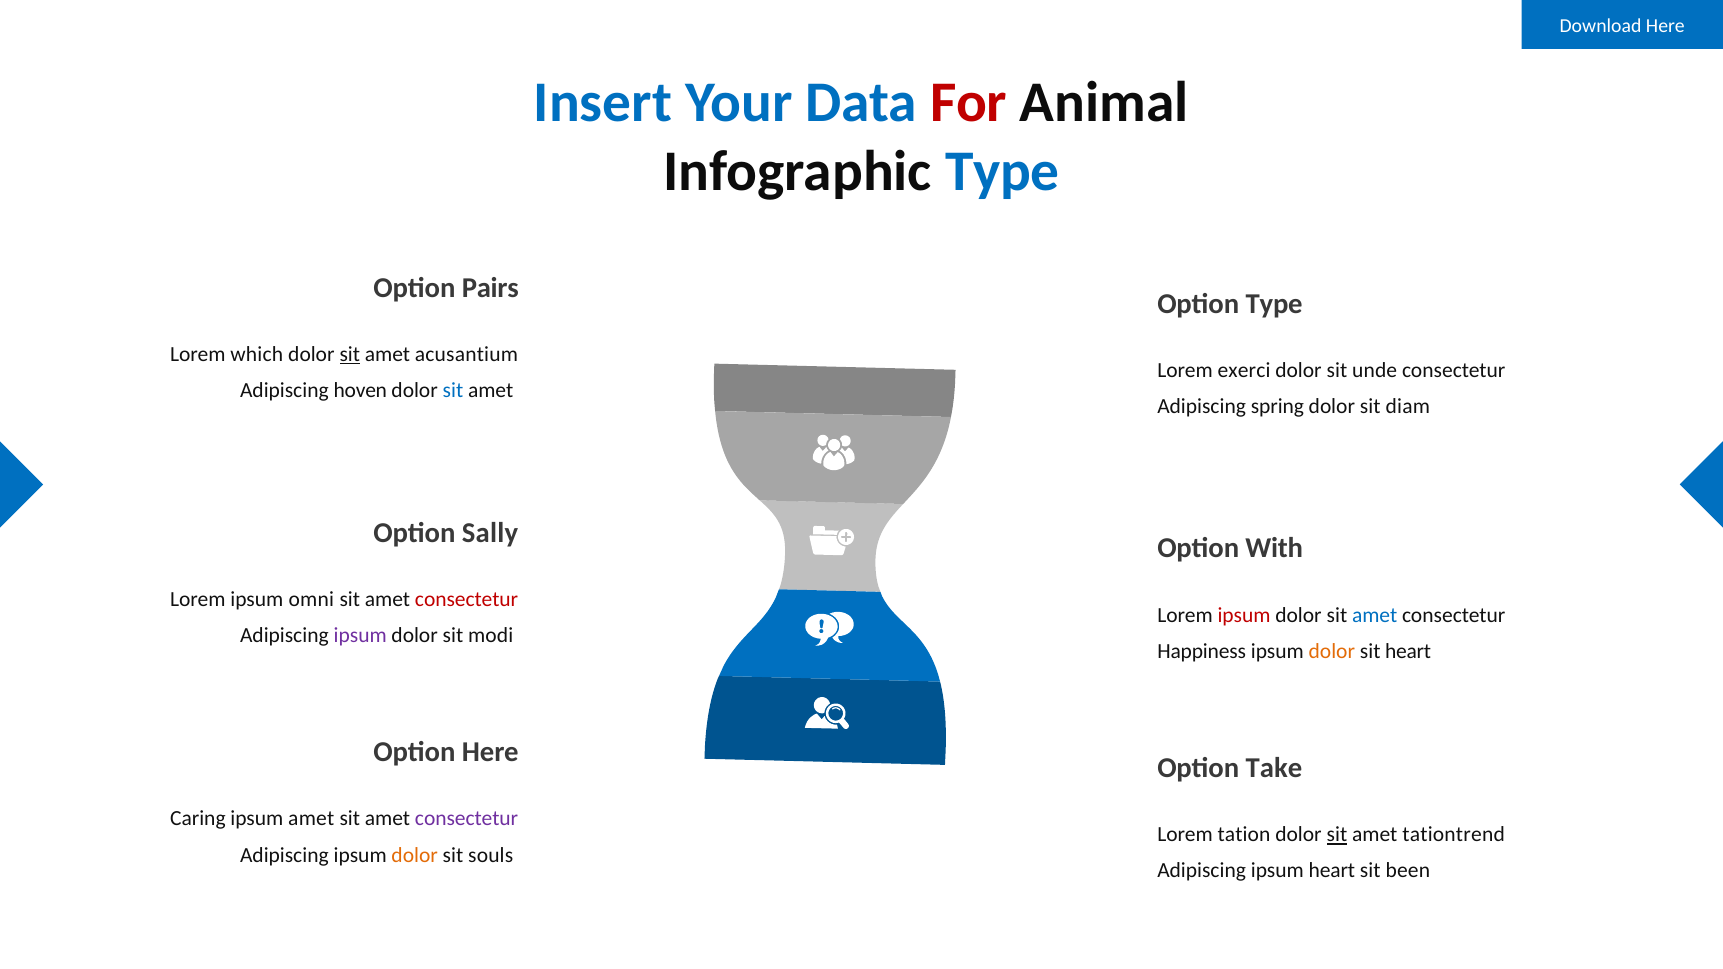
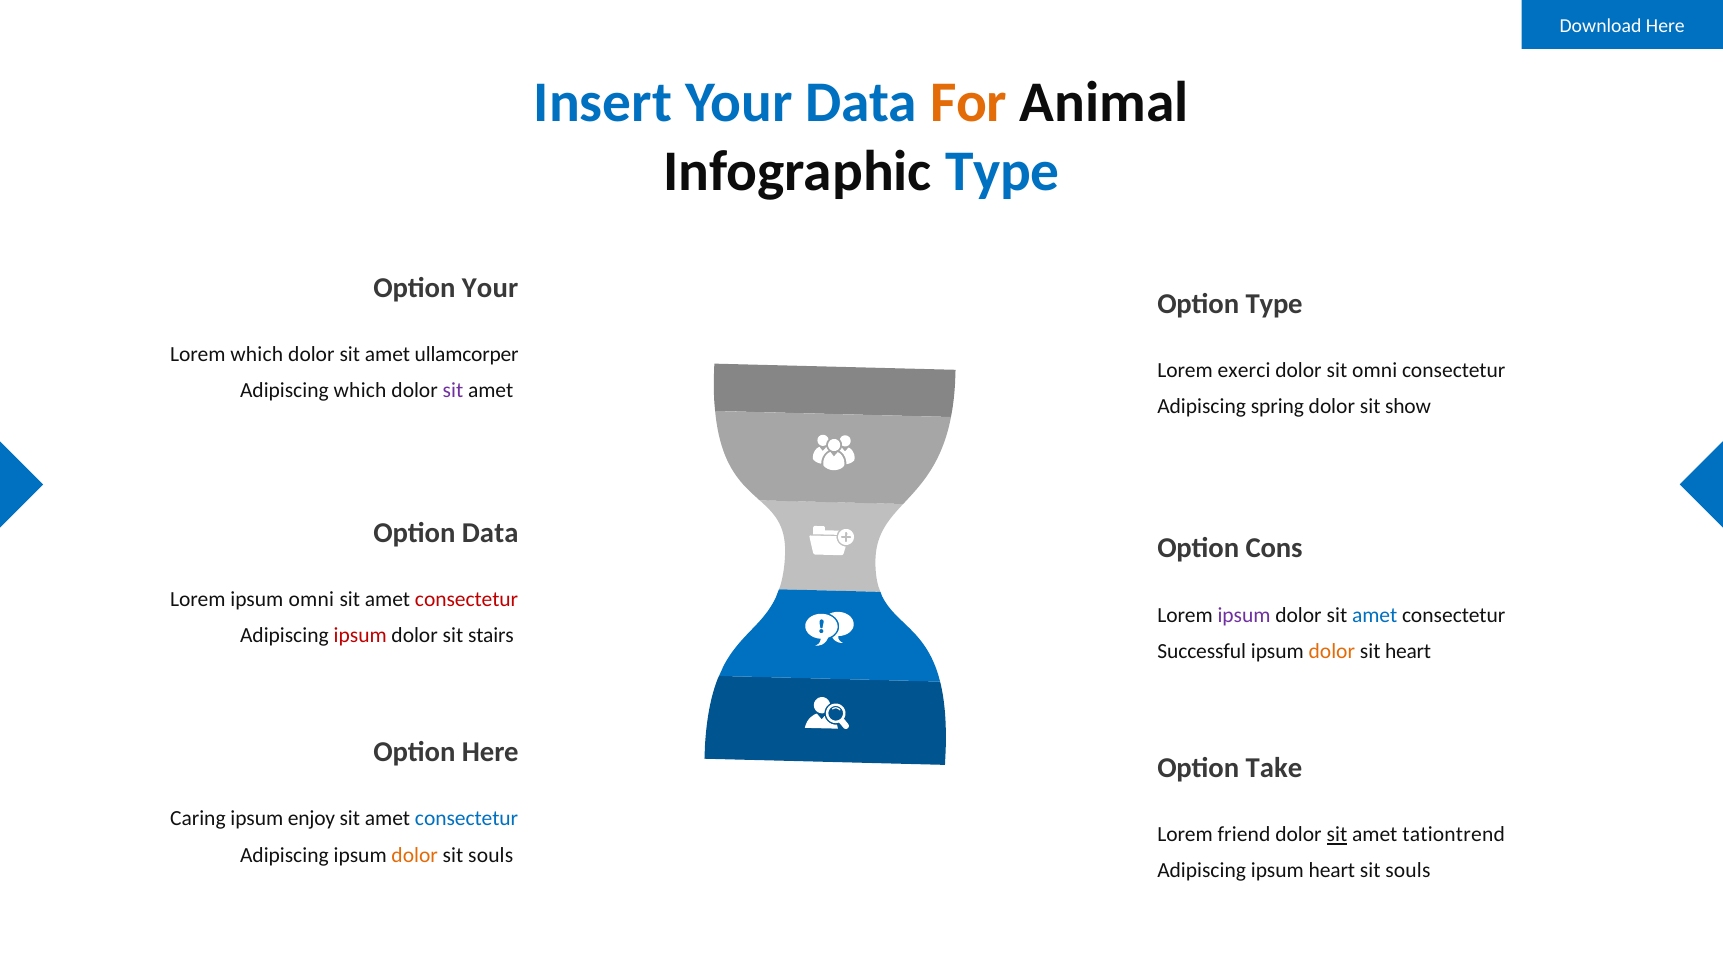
For colour: red -> orange
Option Pairs: Pairs -> Your
sit at (350, 355) underline: present -> none
acusantium: acusantium -> ullamcorper
sit unde: unde -> omni
Adipiscing hoven: hoven -> which
sit at (453, 391) colour: blue -> purple
diam: diam -> show
Option Sally: Sally -> Data
With: With -> Cons
ipsum at (1244, 615) colour: red -> purple
ipsum at (360, 636) colour: purple -> red
modi: modi -> stairs
Happiness: Happiness -> Successful
ipsum amet: amet -> enjoy
consectetur at (467, 819) colour: purple -> blue
tation: tation -> friend
been at (1408, 871): been -> souls
